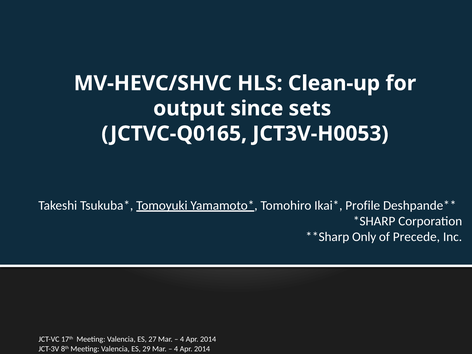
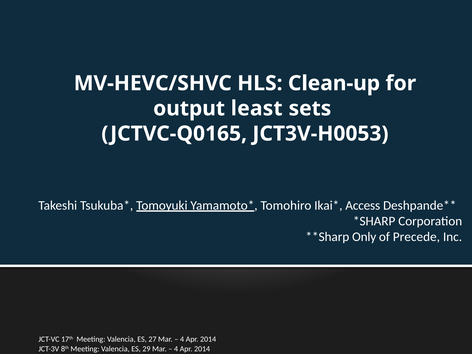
since: since -> least
Profile: Profile -> Access
